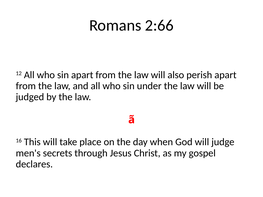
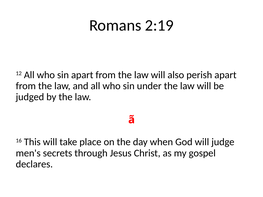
2:66: 2:66 -> 2:19
